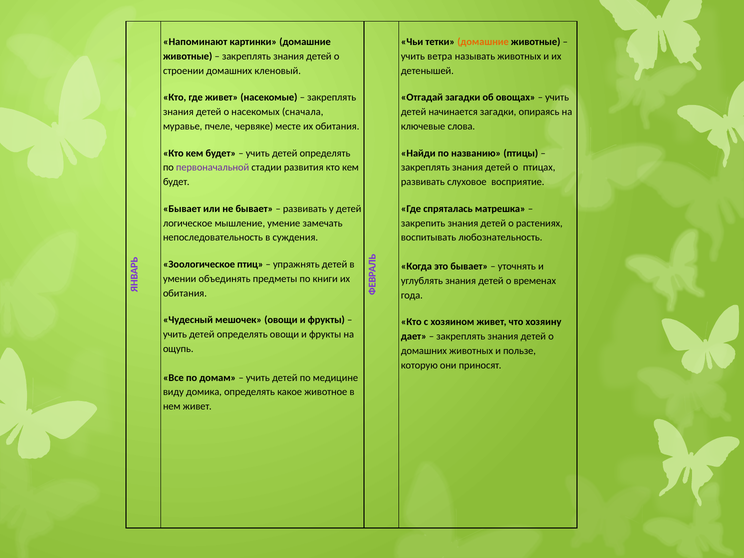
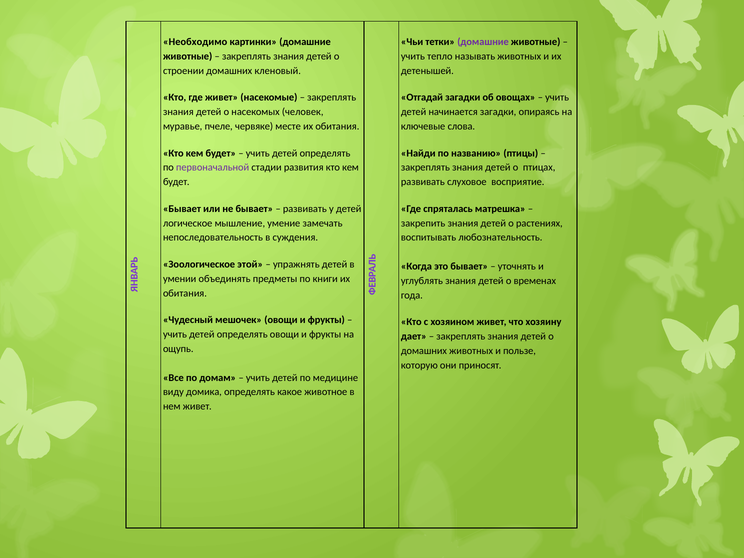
Напоминают: Напоминают -> Необходимо
домашние at (483, 42) colour: orange -> purple
ветра: ветра -> тепло
сначала: сначала -> человек
птиц: птиц -> этой
